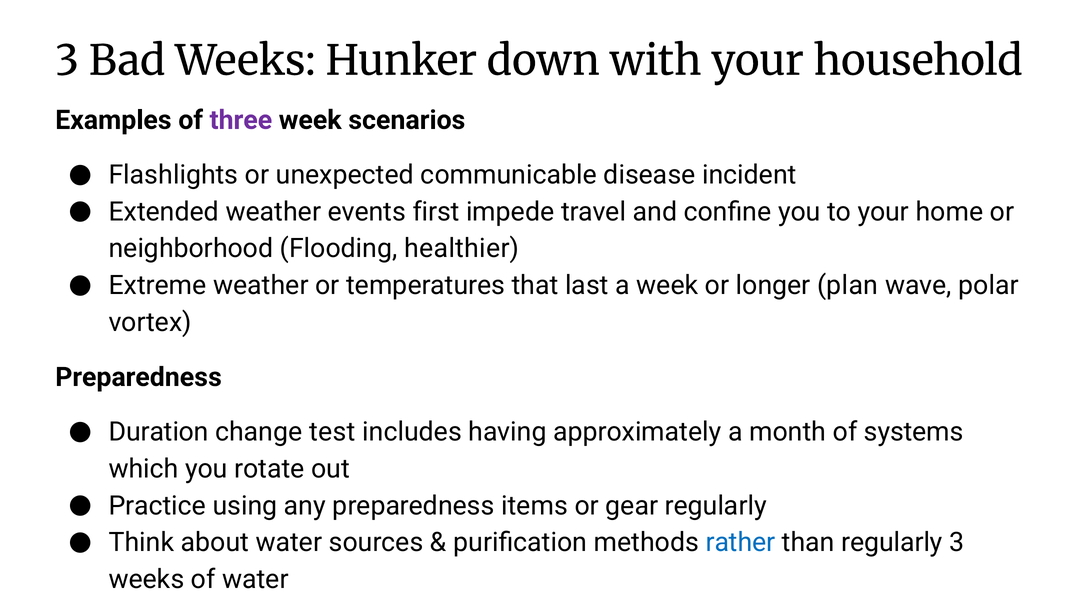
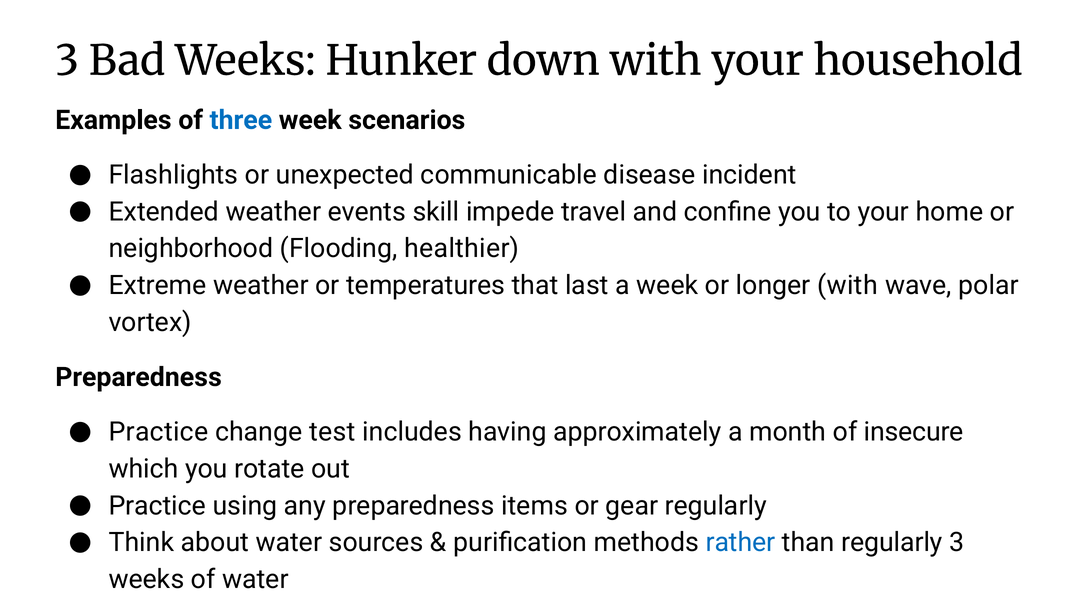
three colour: purple -> blue
first: first -> skill
longer plan: plan -> with
Duration at (159, 432): Duration -> Practice
systems: systems -> insecure
